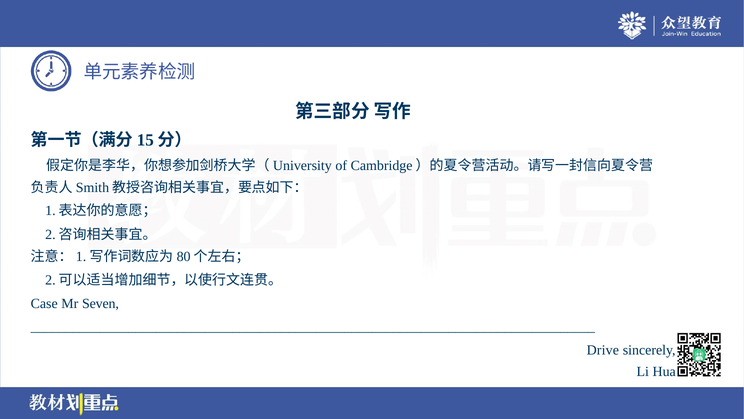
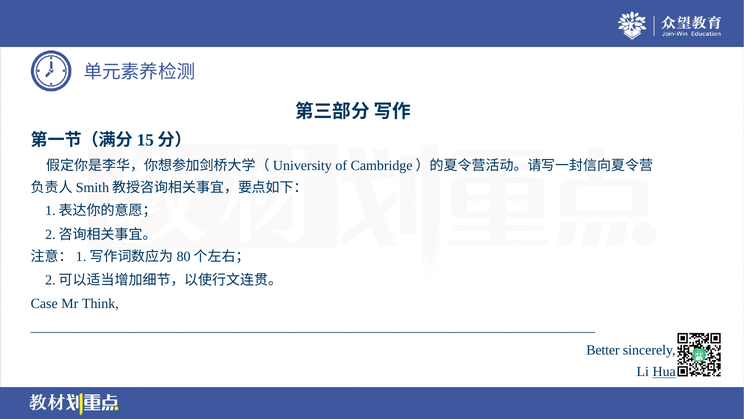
Seven: Seven -> Think
Drive: Drive -> Better
Hua underline: none -> present
